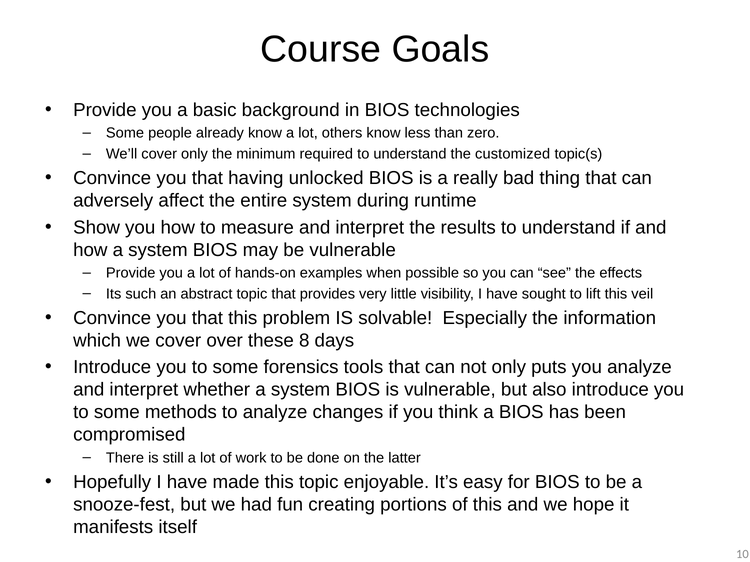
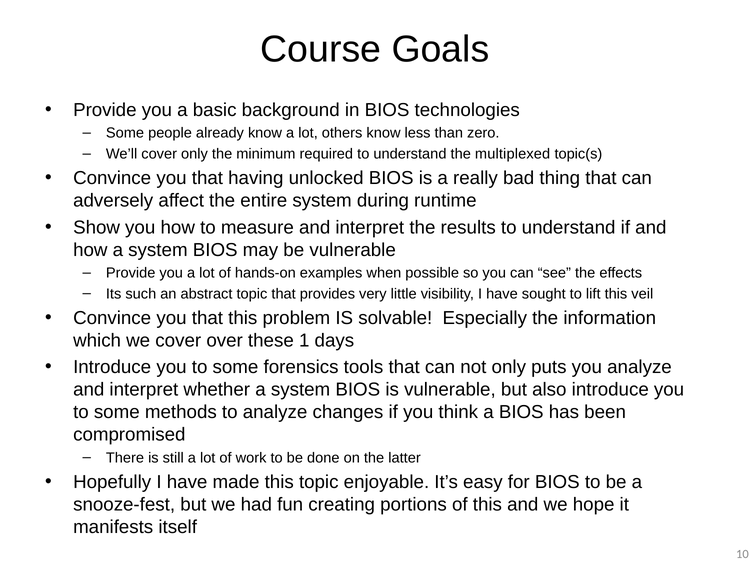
customized: customized -> multiplexed
8: 8 -> 1
